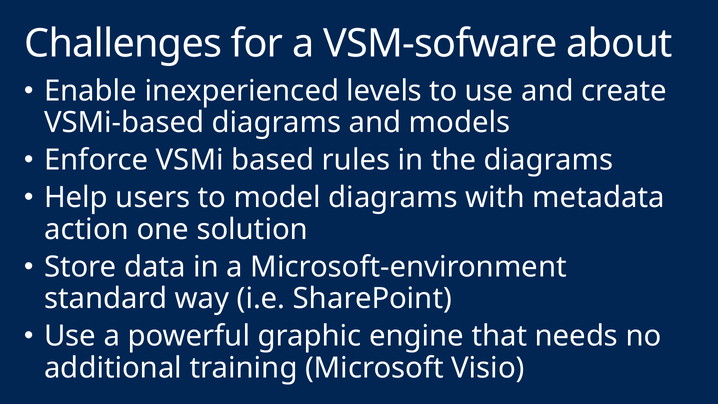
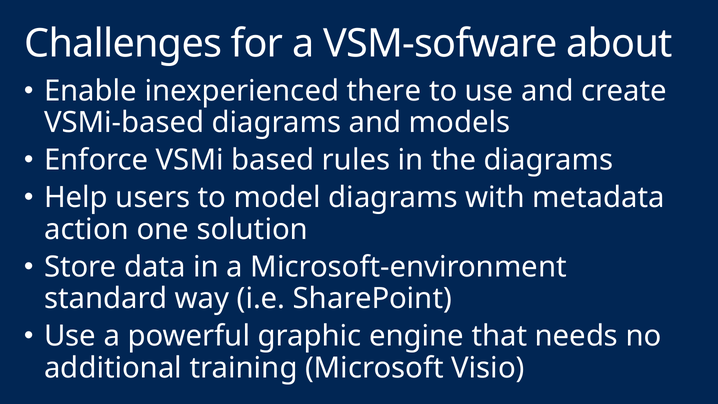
levels: levels -> there
